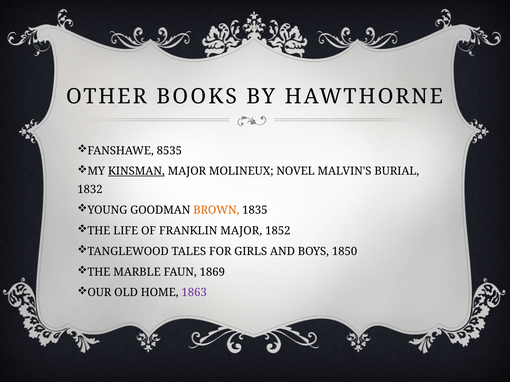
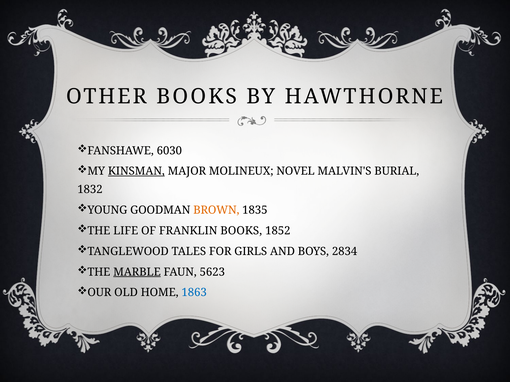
8535: 8535 -> 6030
FRANKLIN MAJOR: MAJOR -> BOOKS
1850: 1850 -> 2834
MARBLE underline: none -> present
1869: 1869 -> 5623
1863 colour: purple -> blue
